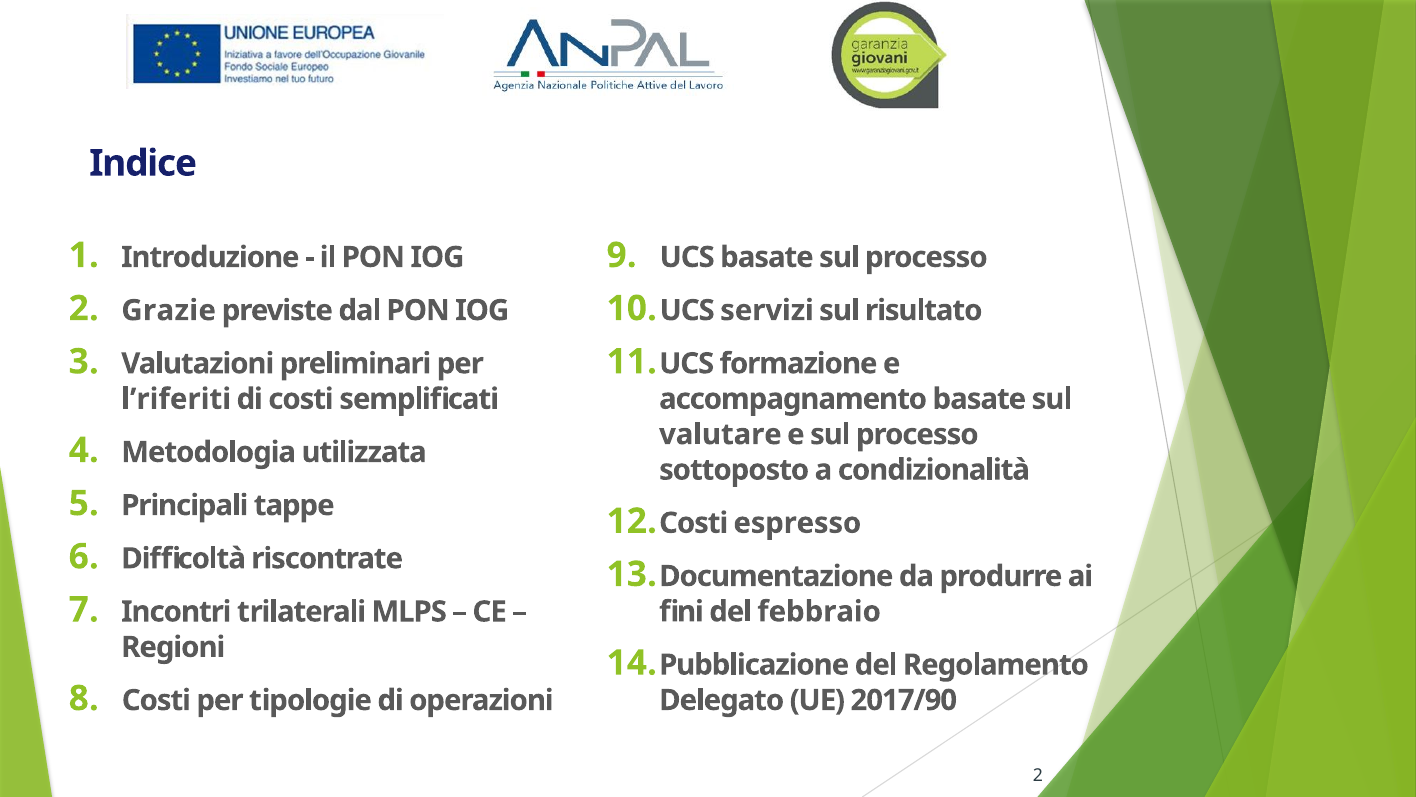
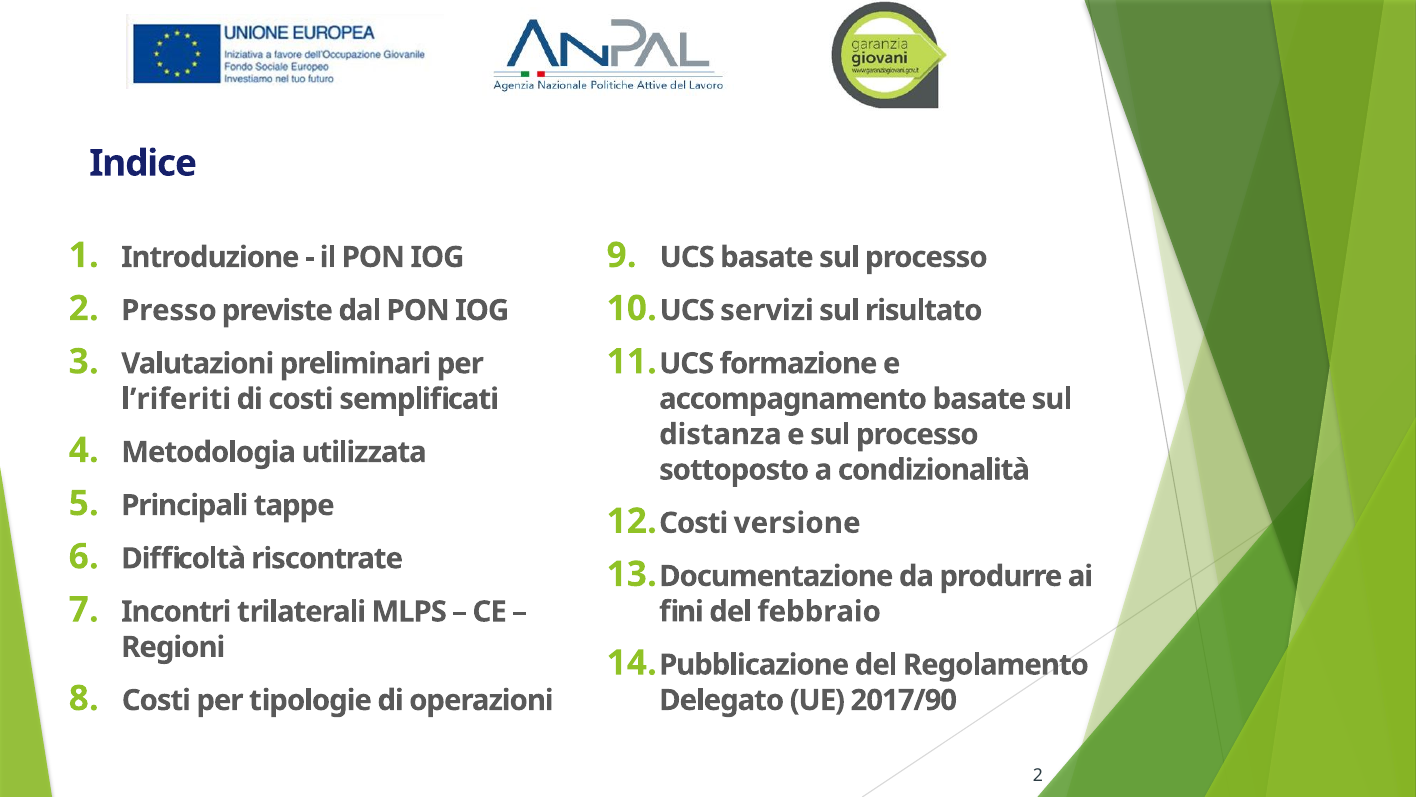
Grazie: Grazie -> Presso
valutare: valutare -> distanza
espresso: espresso -> versione
